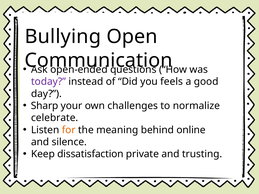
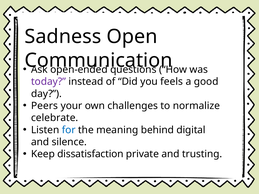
Bullying: Bullying -> Sadness
Sharp: Sharp -> Peers
for colour: orange -> blue
online: online -> digital
